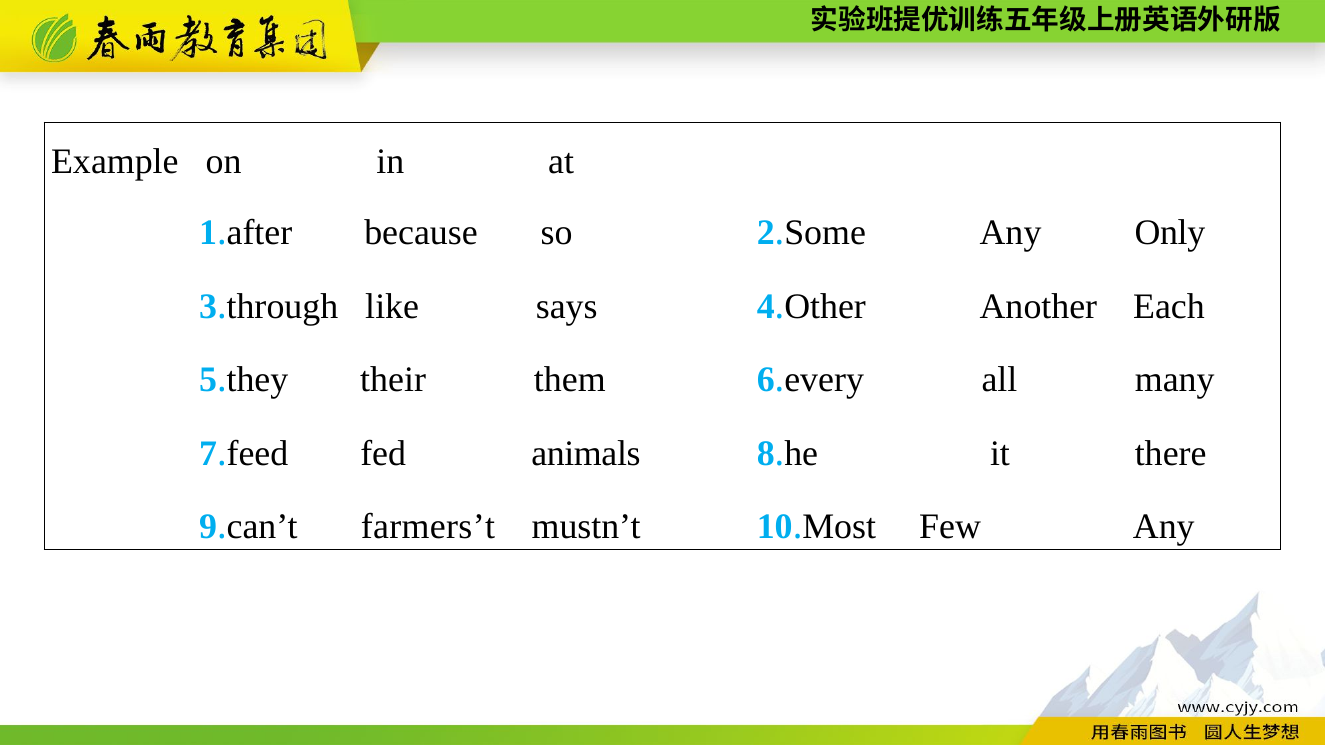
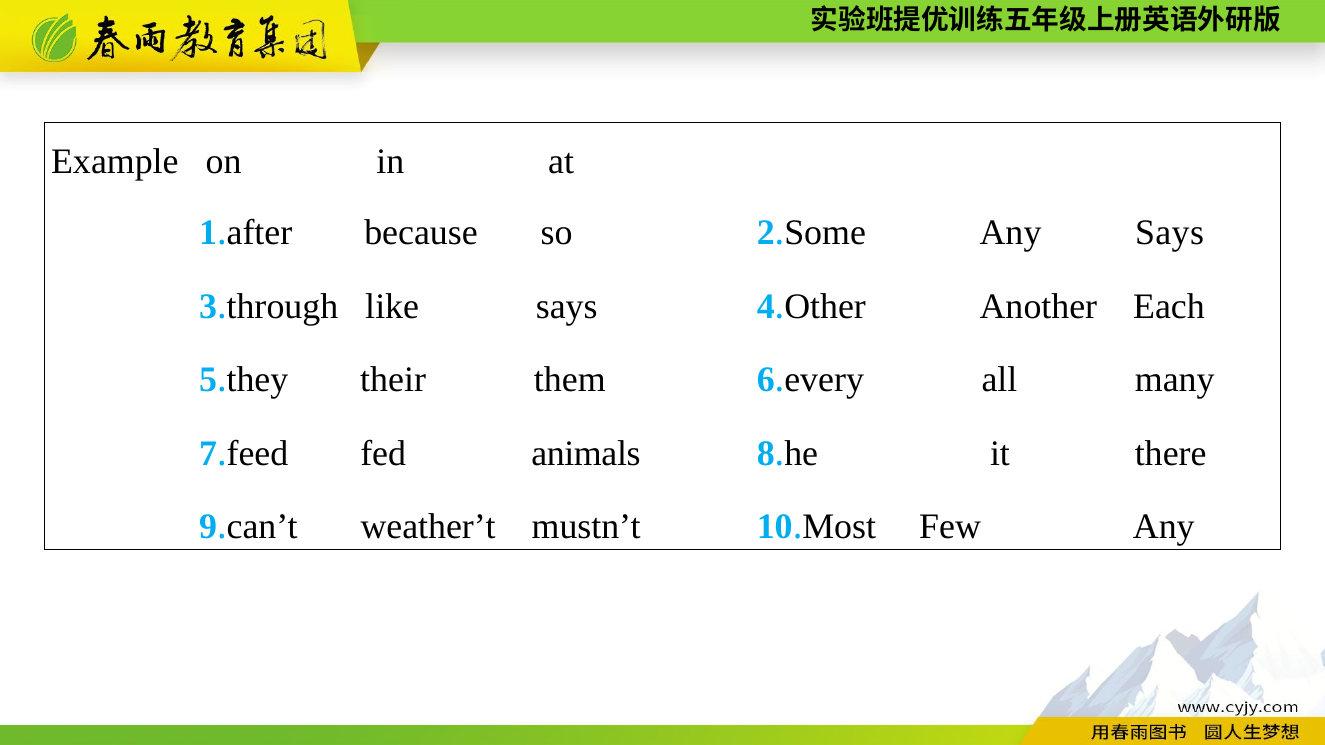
Any Only: Only -> Says
farmers’t: farmers’t -> weather’t
